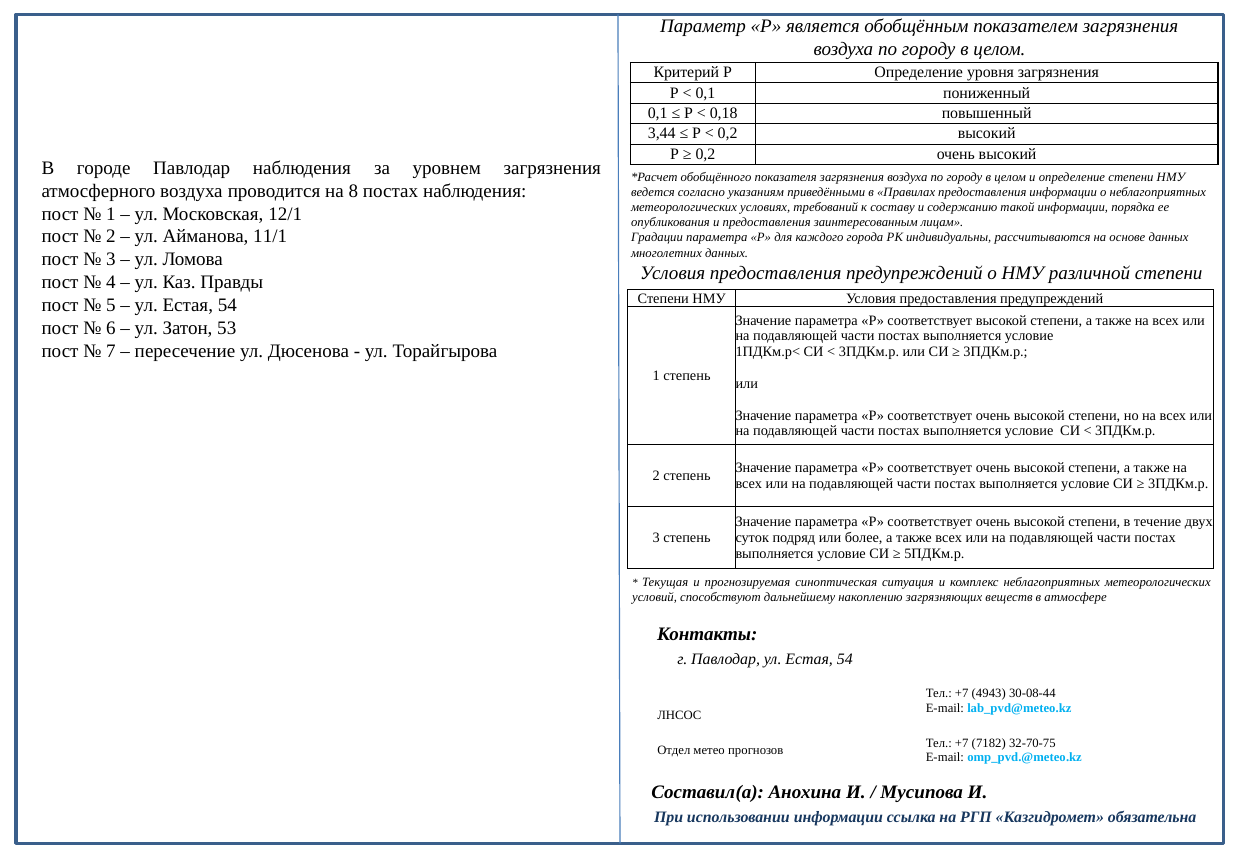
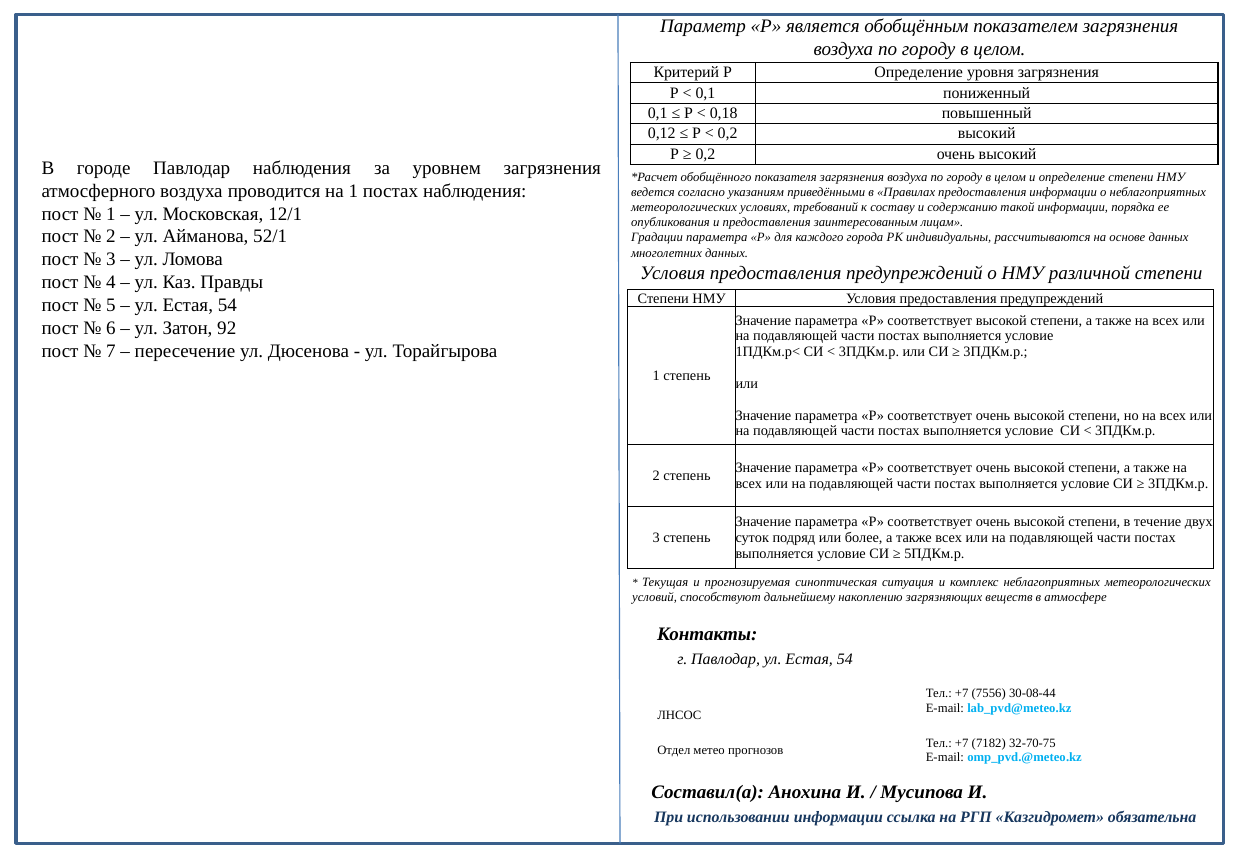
3,44: 3,44 -> 0,12
на 8: 8 -> 1
11/1: 11/1 -> 52/1
53: 53 -> 92
4943: 4943 -> 7556
